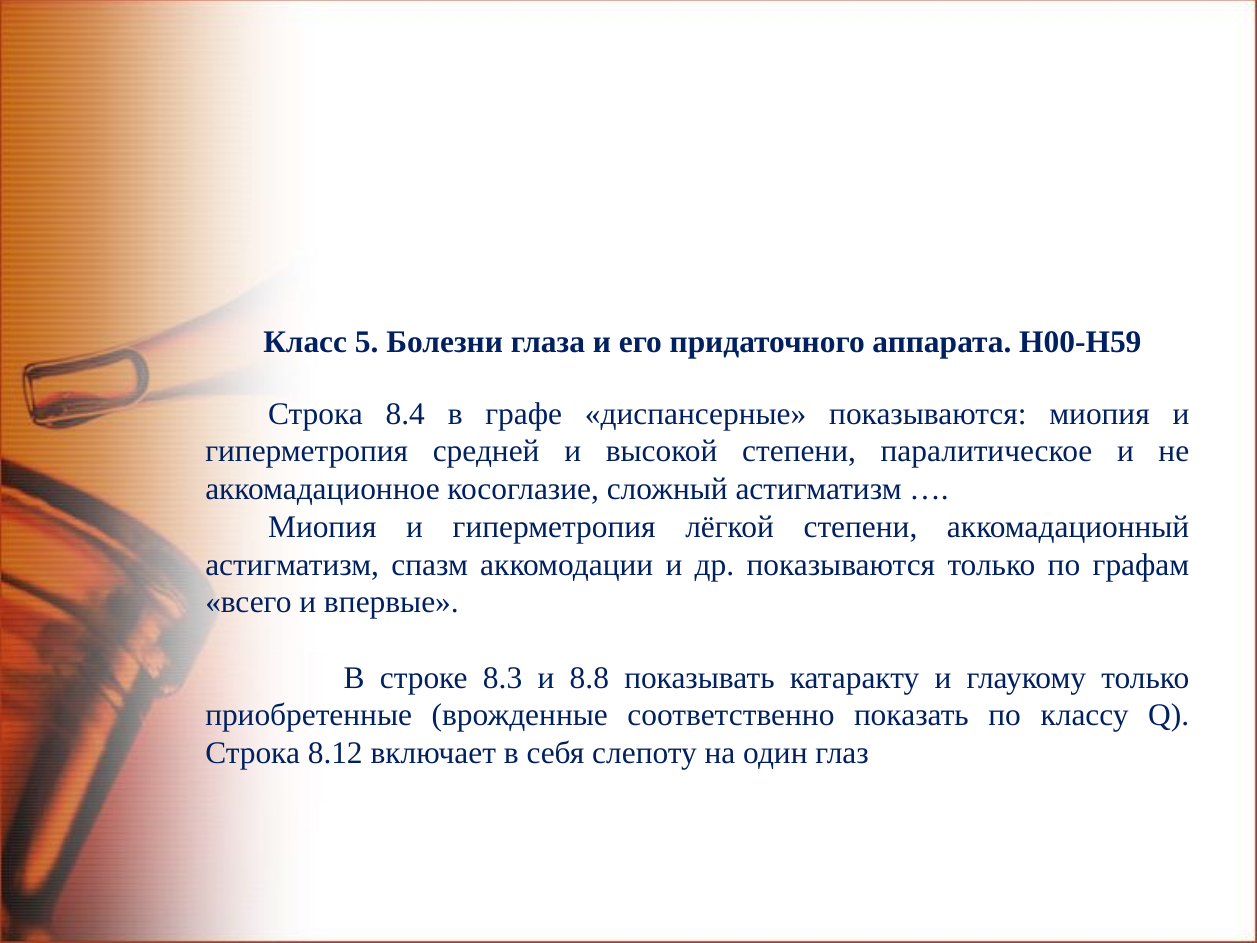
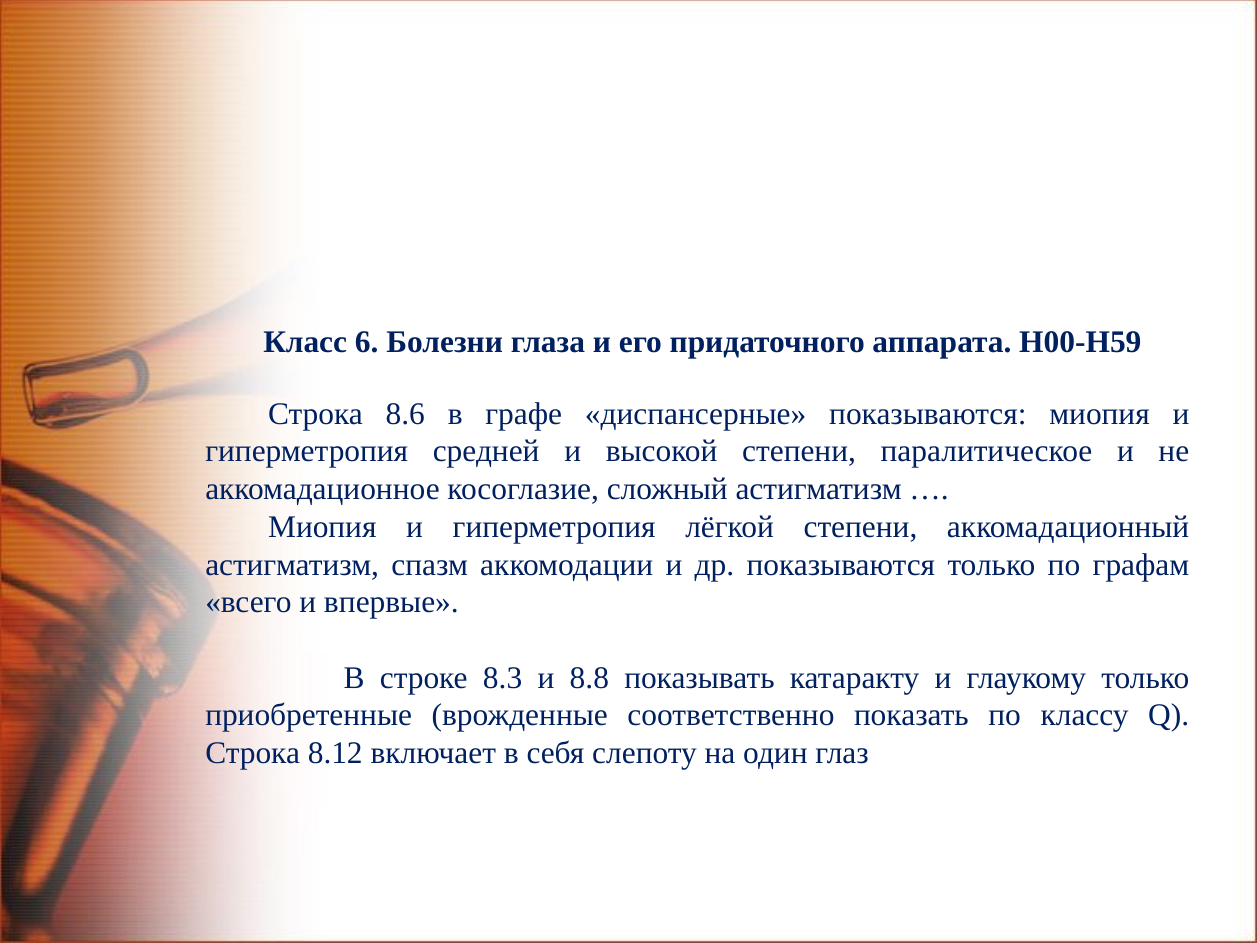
5: 5 -> 6
8.4: 8.4 -> 8.6
